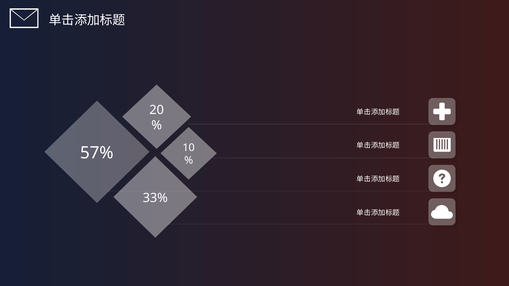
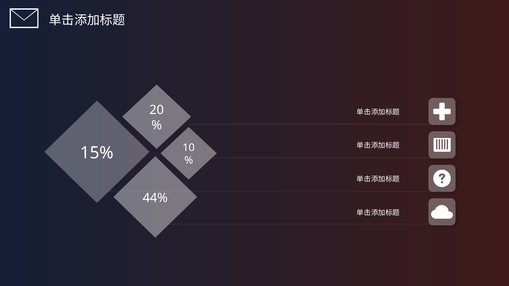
57%: 57% -> 15%
33%: 33% -> 44%
